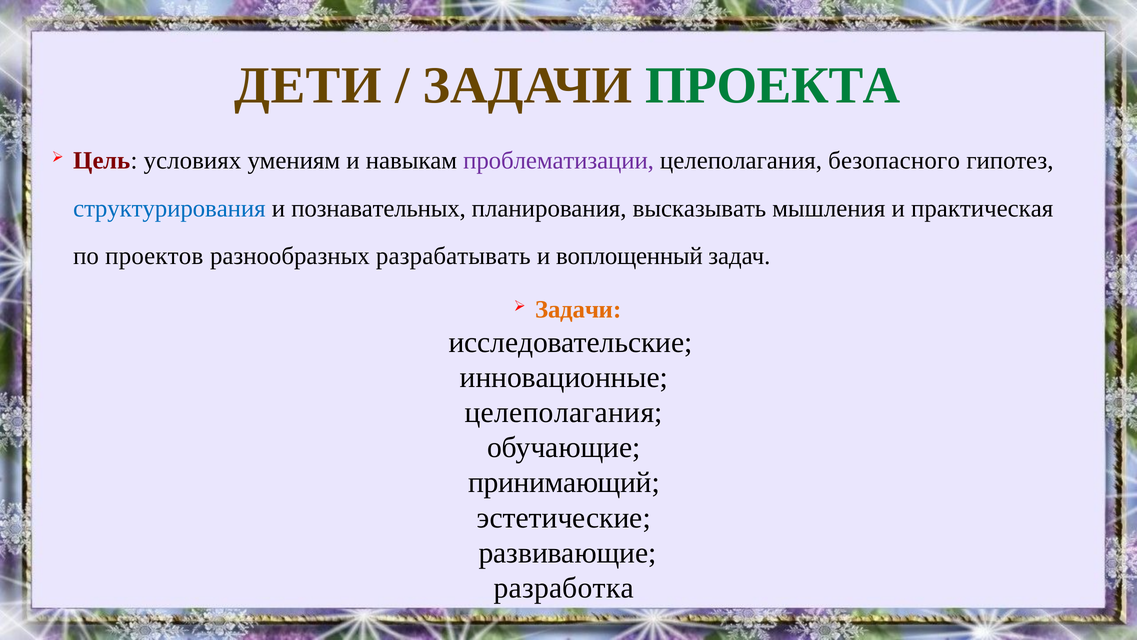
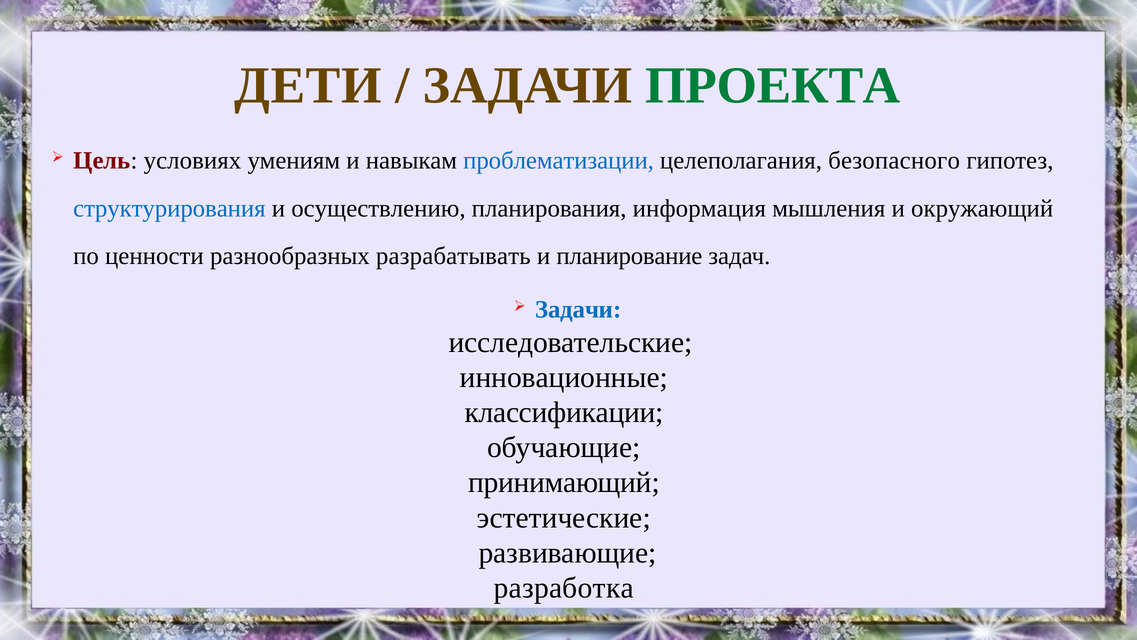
проблематизации colour: purple -> blue
познавательных: познавательных -> осуществлению
высказывать: высказывать -> информация
практическая: практическая -> окружающий
проектов: проектов -> ценности
воплощенный: воплощенный -> планирование
Задачи at (578, 309) colour: orange -> blue
целеполагания at (564, 412): целеполагания -> классификации
